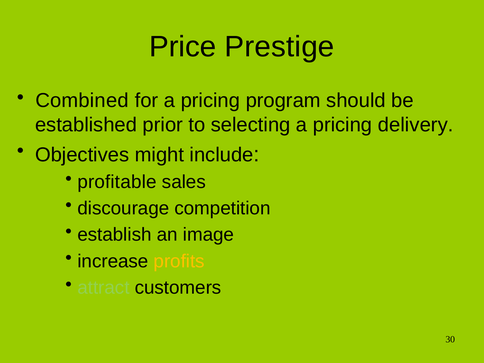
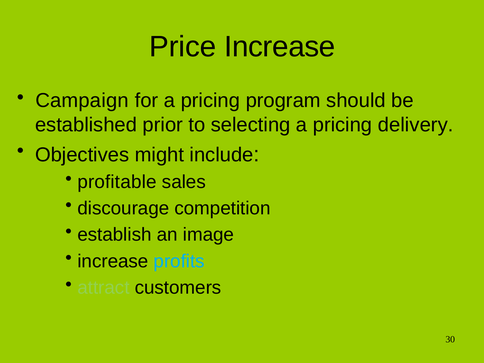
Price Prestige: Prestige -> Increase
Combined: Combined -> Campaign
profits colour: yellow -> light blue
